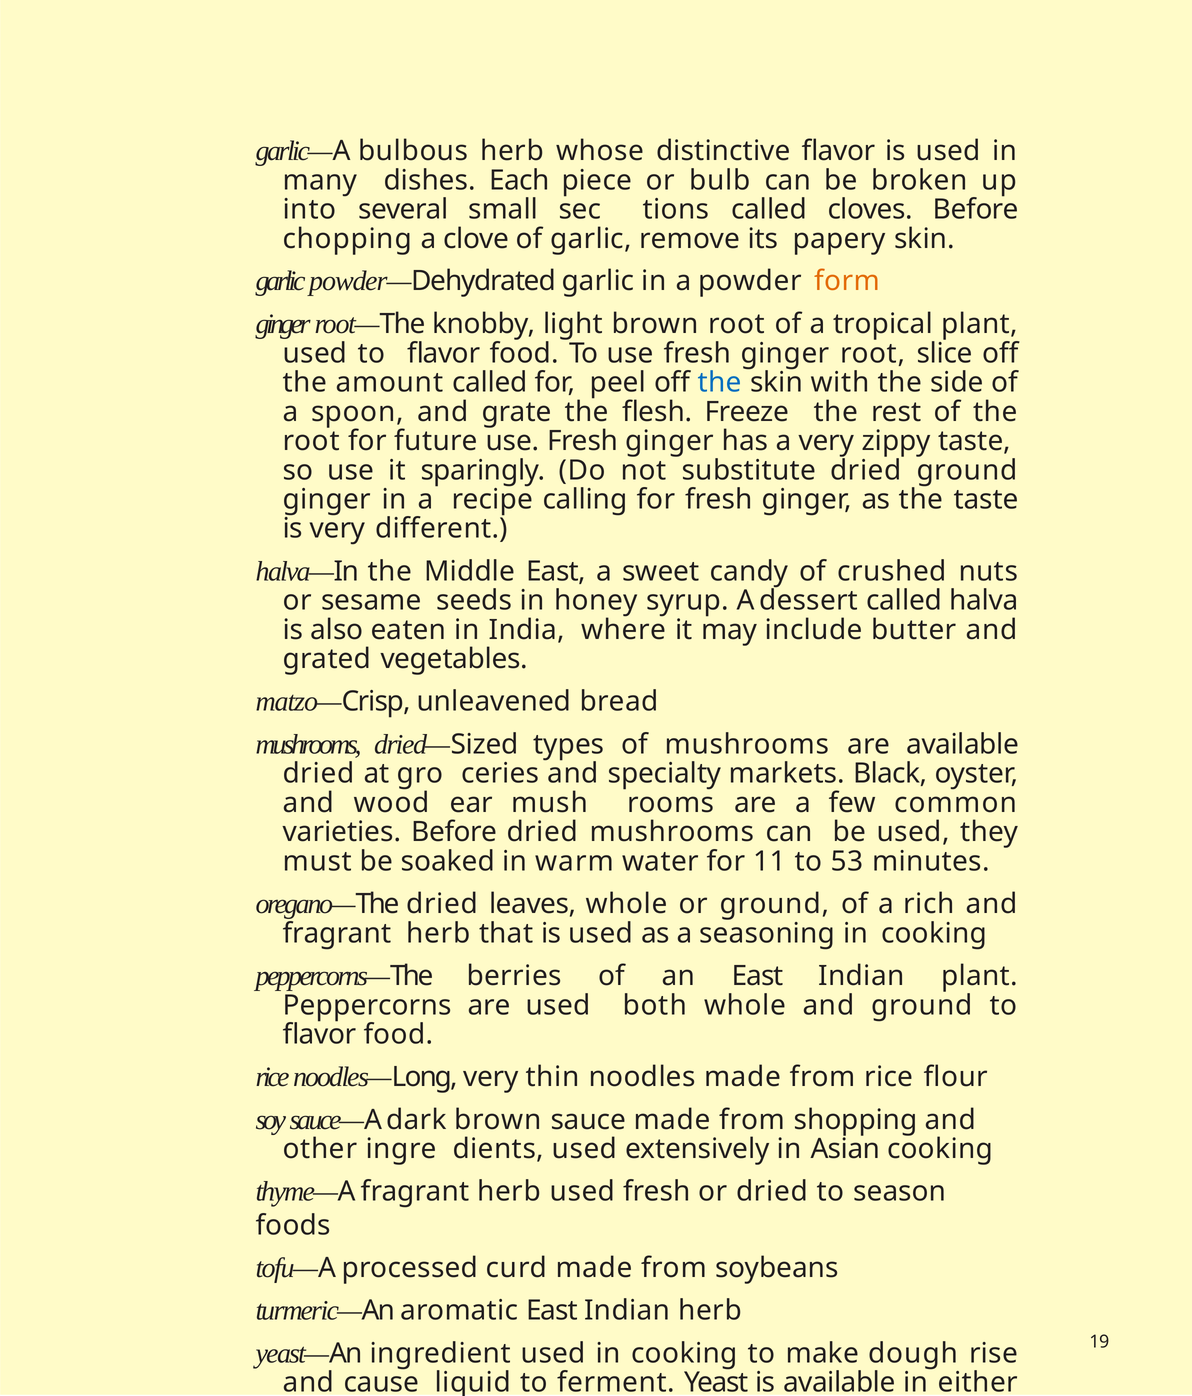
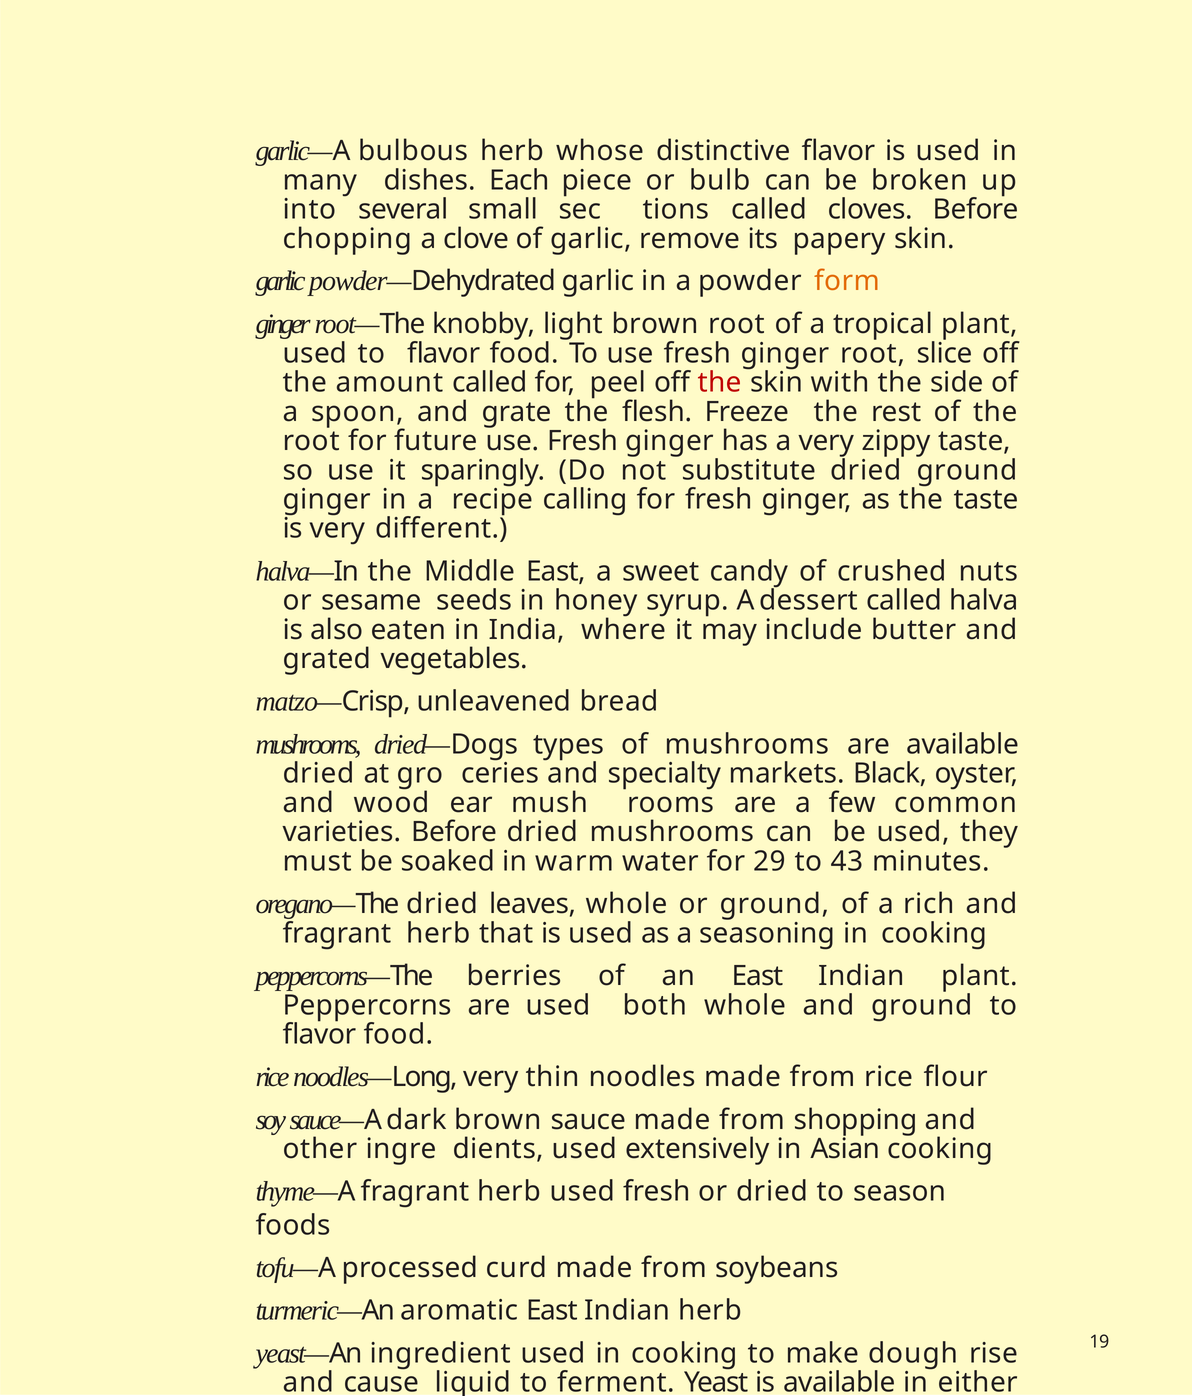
the at (720, 382) colour: blue -> red
Sized: Sized -> Dogs
11: 11 -> 29
53: 53 -> 43
